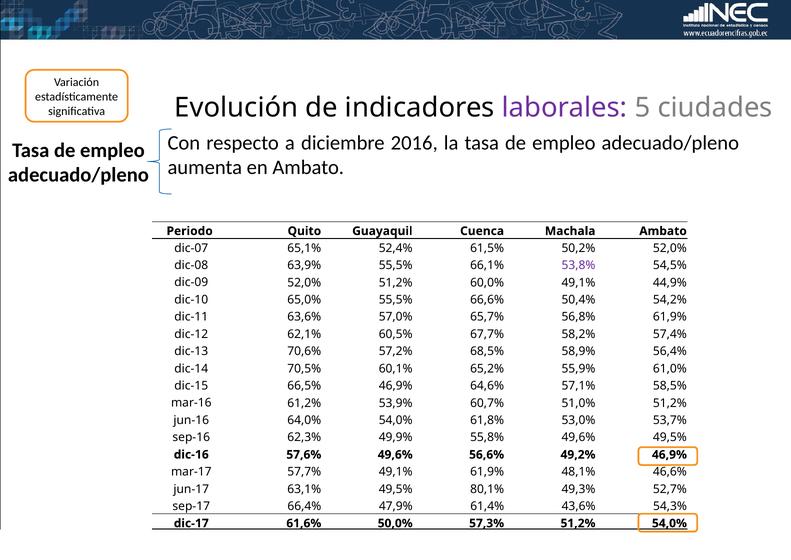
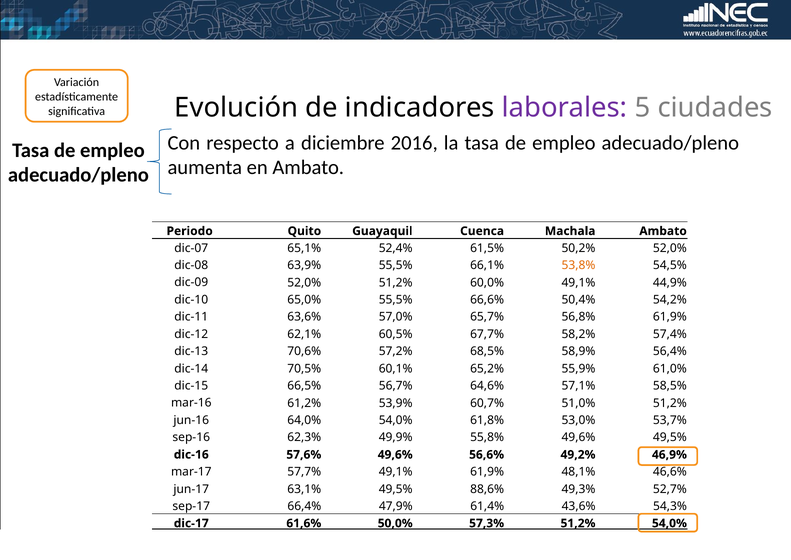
53,8% colour: purple -> orange
66,5% 46,9%: 46,9% -> 56,7%
80,1%: 80,1% -> 88,6%
